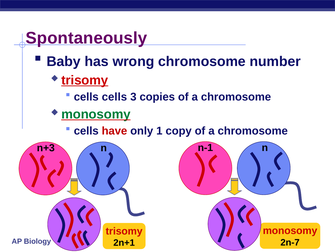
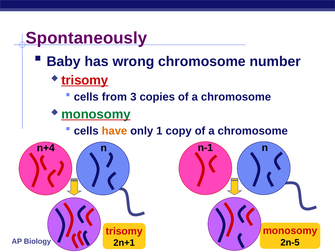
cells cells: cells -> from
have colour: red -> orange
n+3: n+3 -> n+4
2n-7: 2n-7 -> 2n-5
